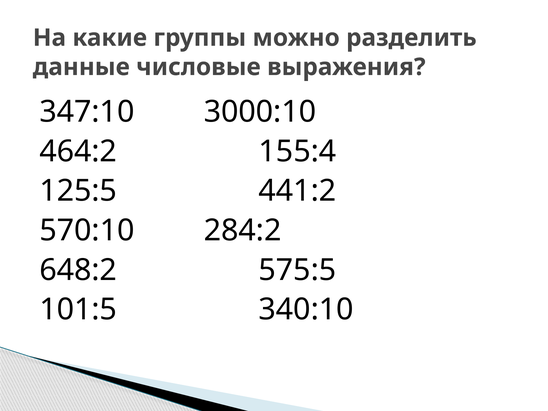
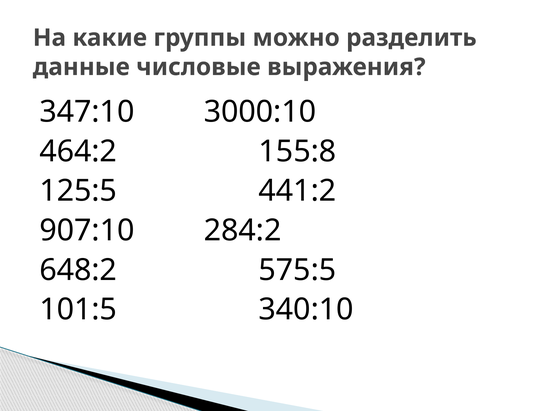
155:4: 155:4 -> 155:8
570:10: 570:10 -> 907:10
